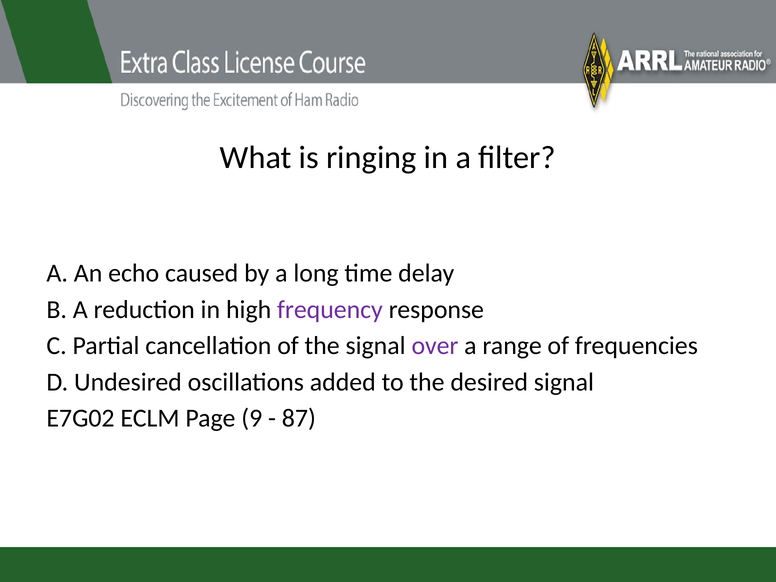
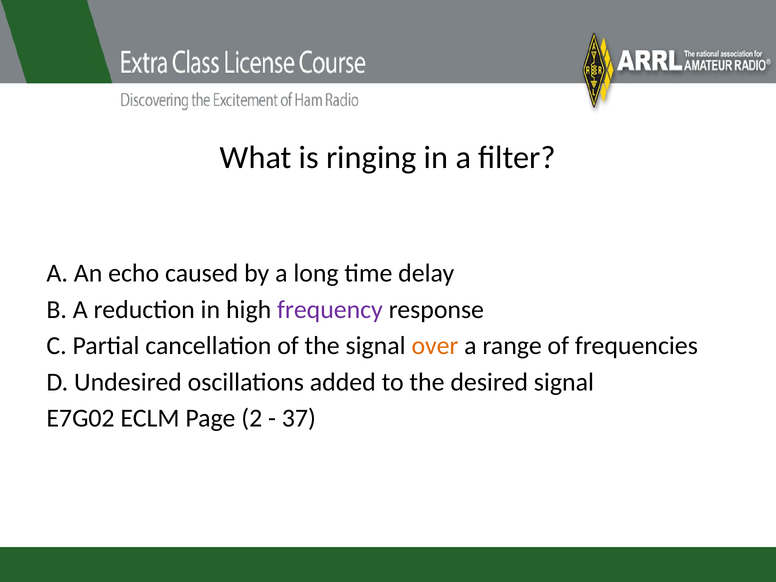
over colour: purple -> orange
9: 9 -> 2
87: 87 -> 37
